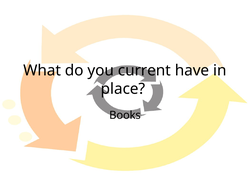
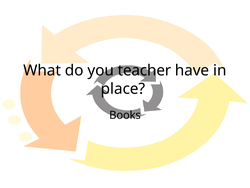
current: current -> teacher
